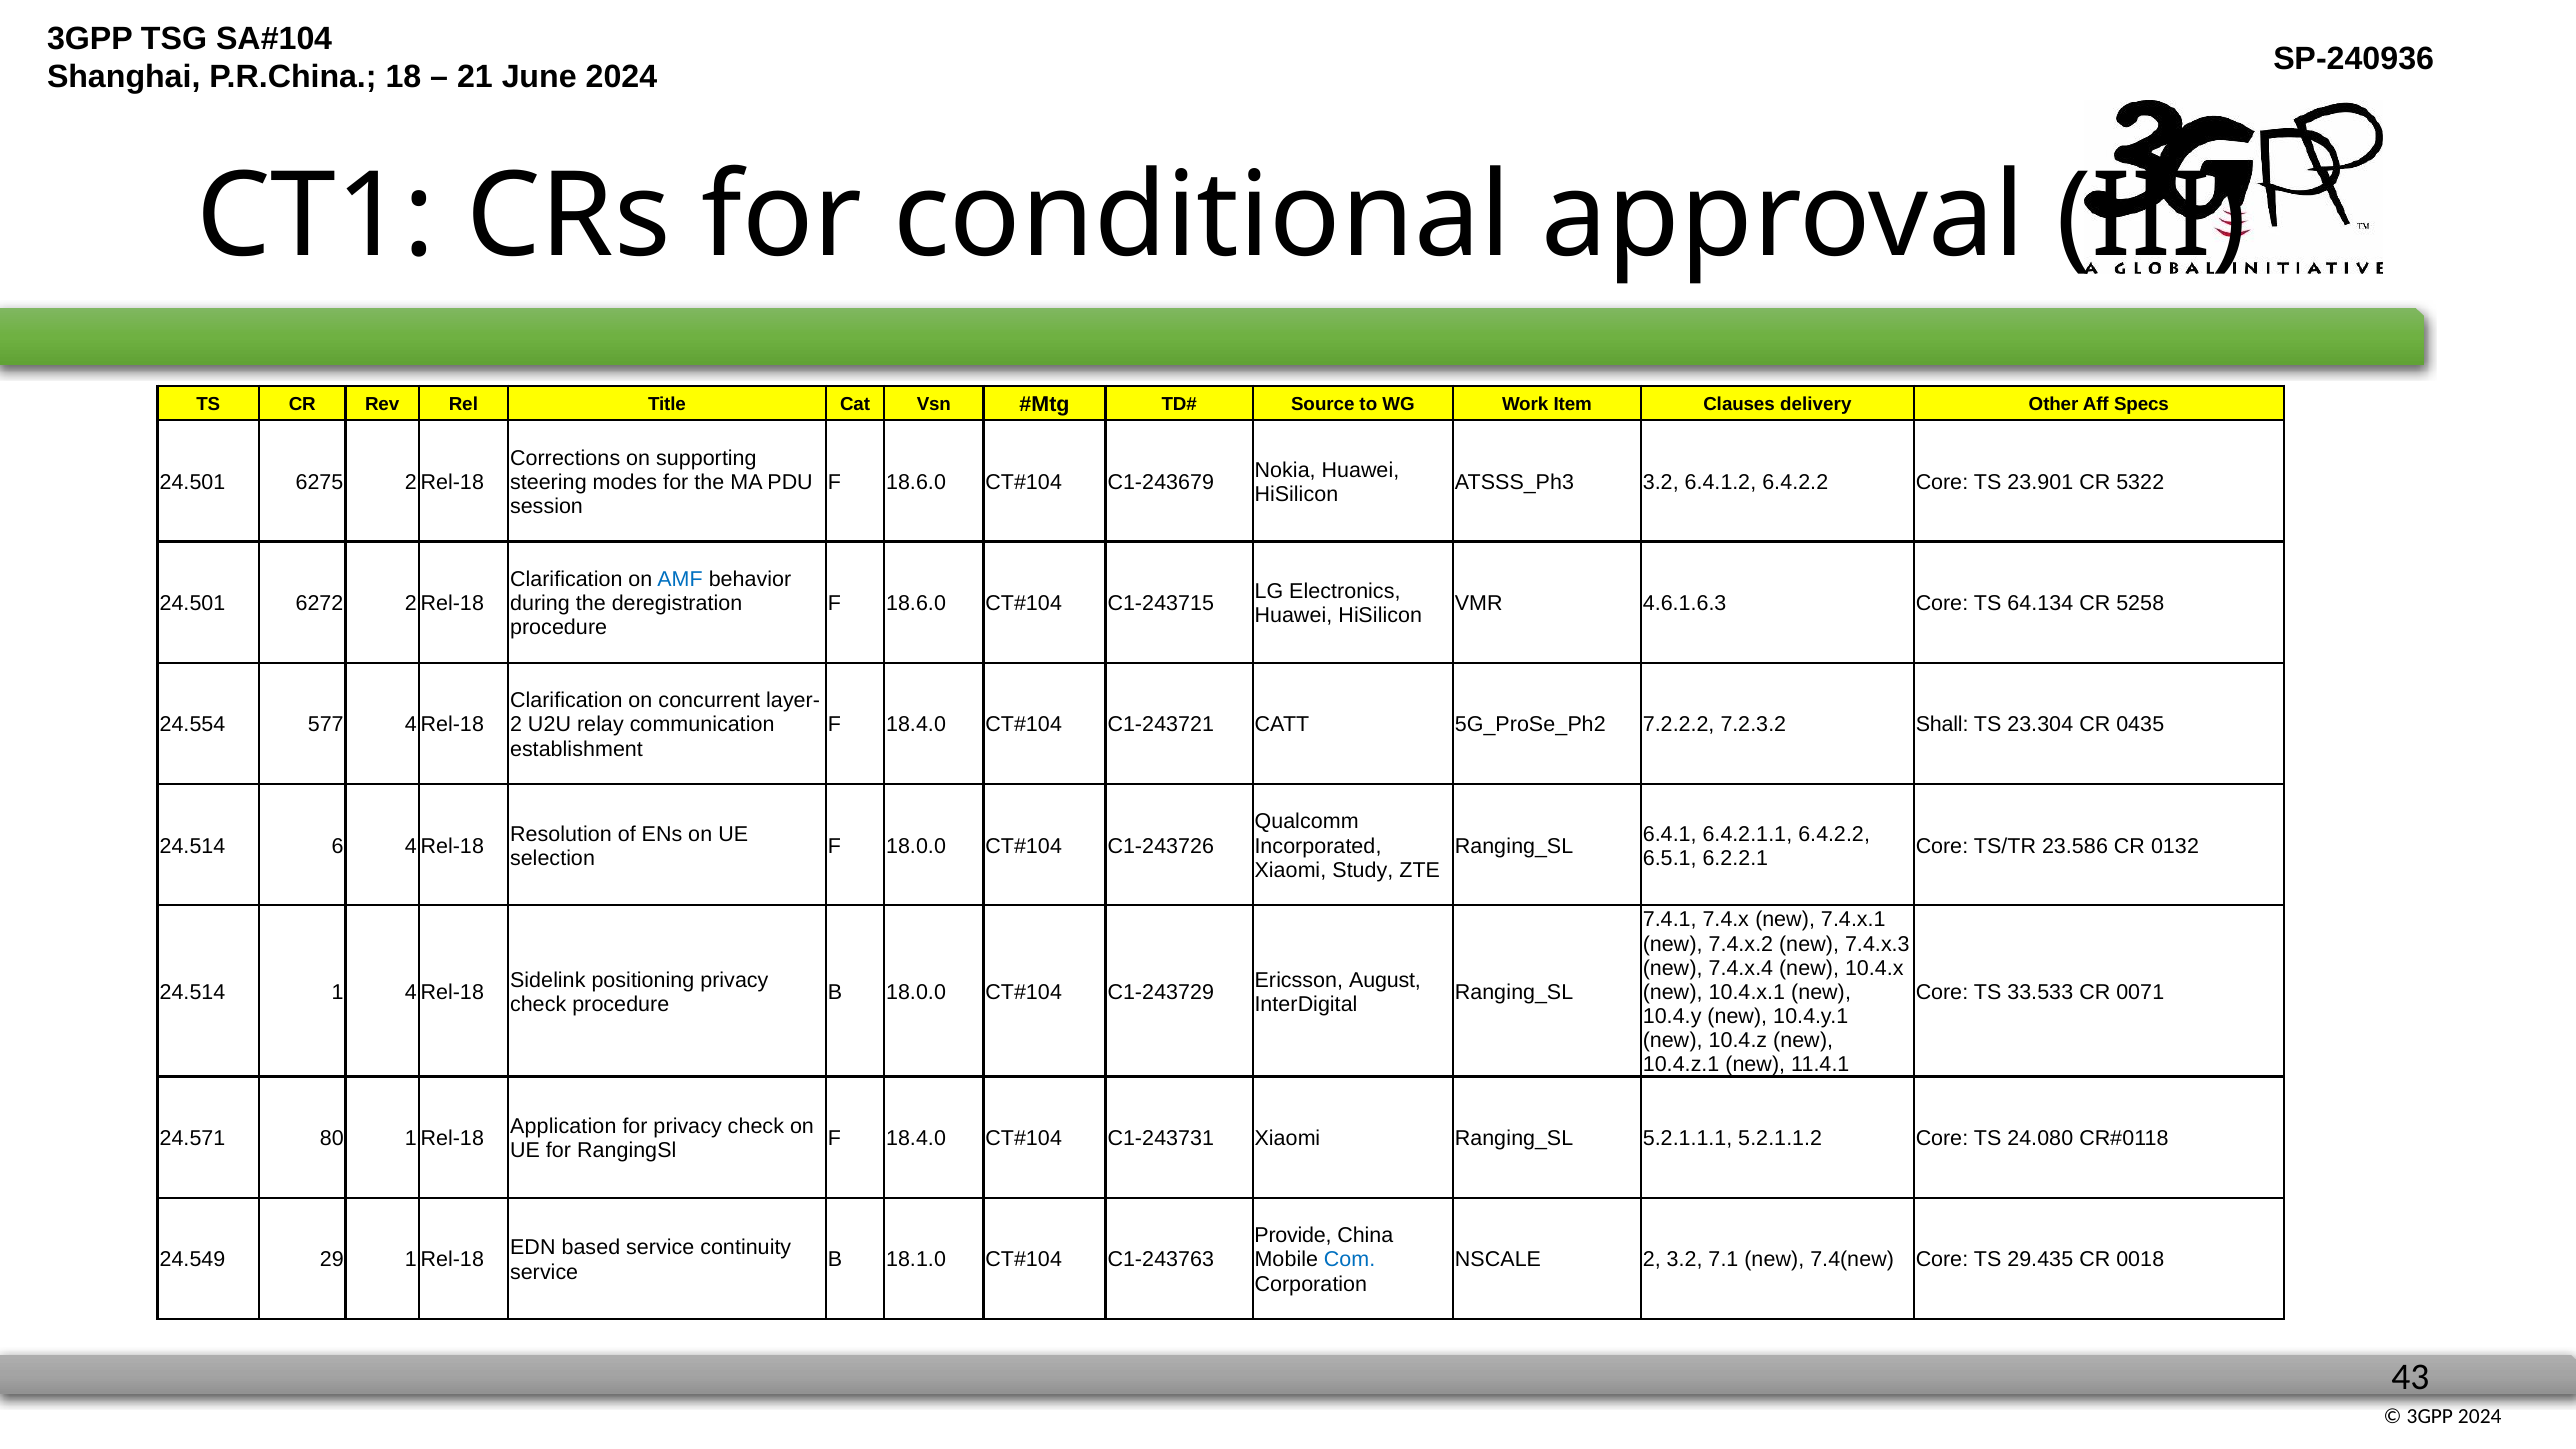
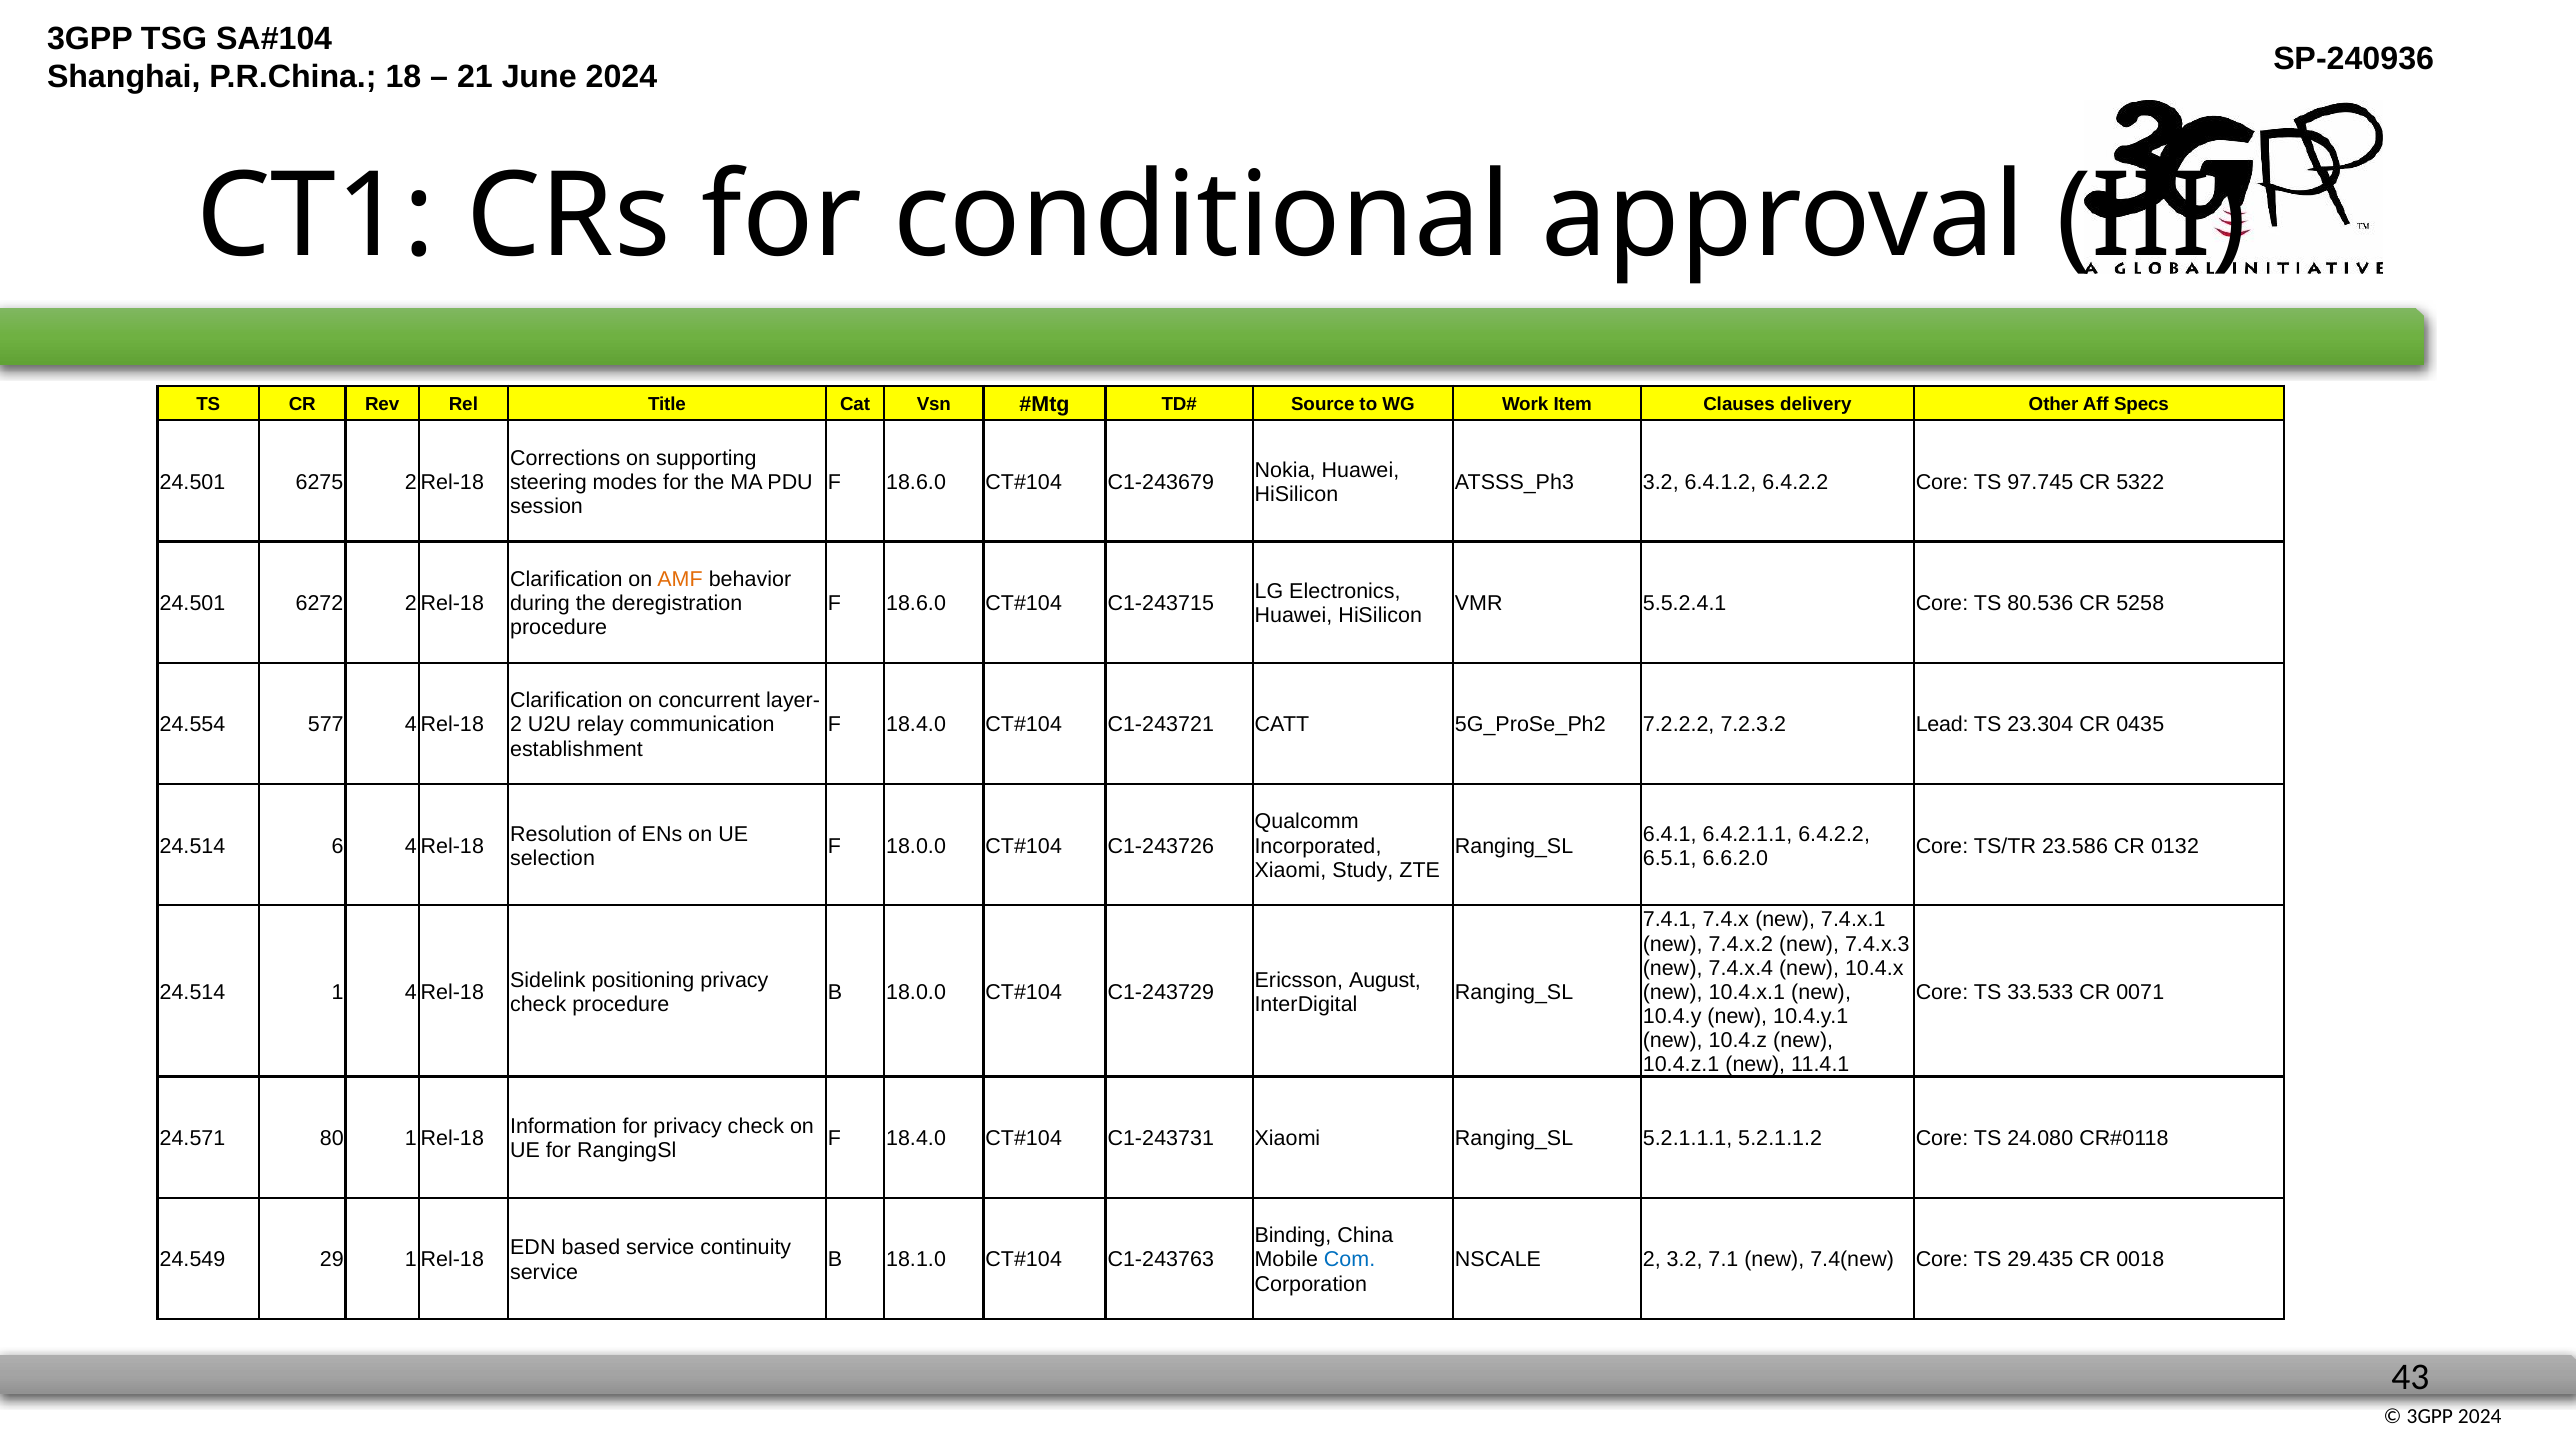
23.901: 23.901 -> 97.745
AMF colour: blue -> orange
4.6.1.6.3: 4.6.1.6.3 -> 5.5.2.4.1
64.134: 64.134 -> 80.536
Shall: Shall -> Lead
6.2.2.1: 6.2.2.1 -> 6.6.2.0
Application: Application -> Information
Provide: Provide -> Binding
